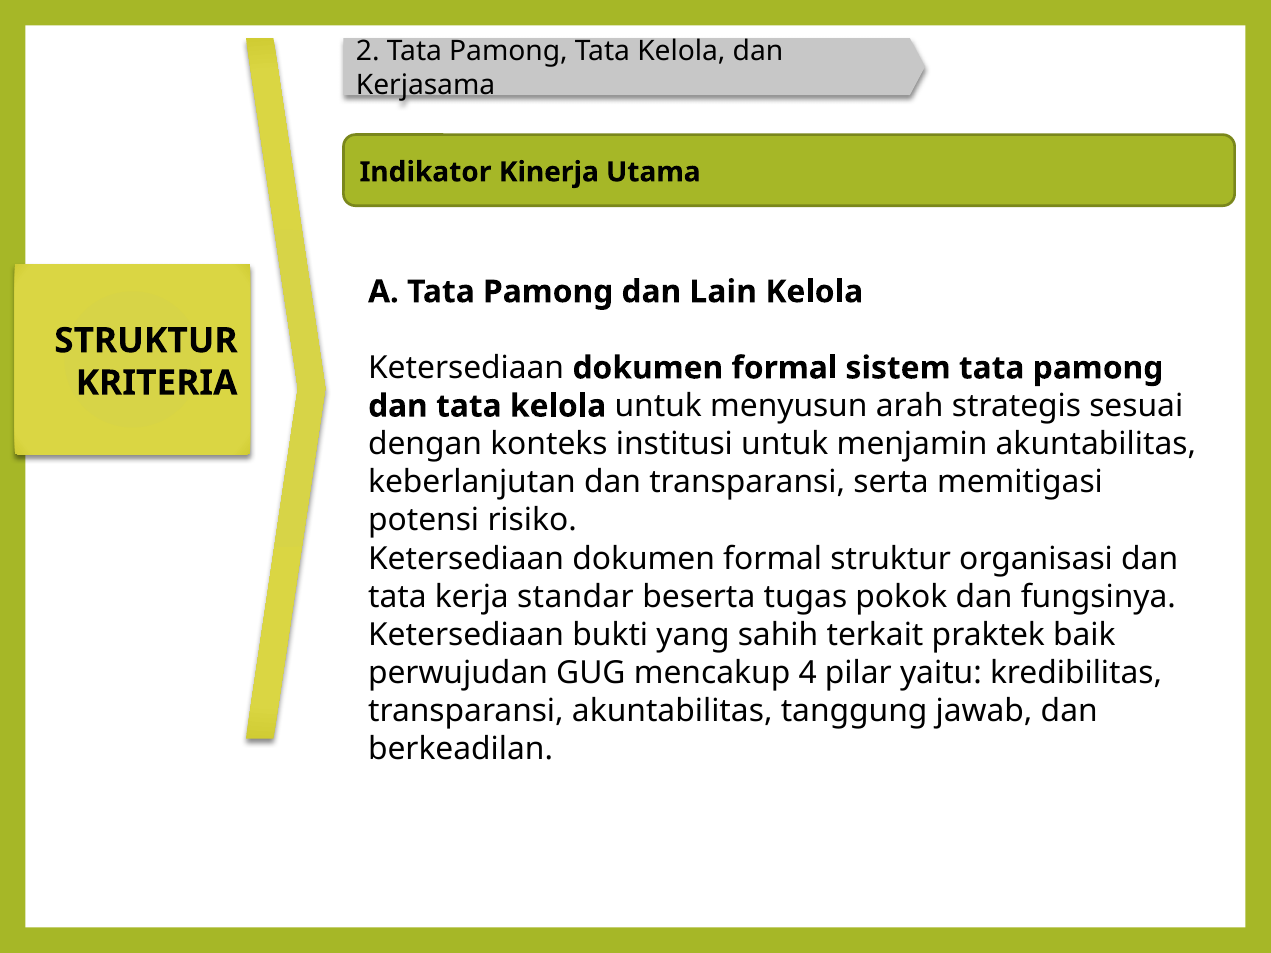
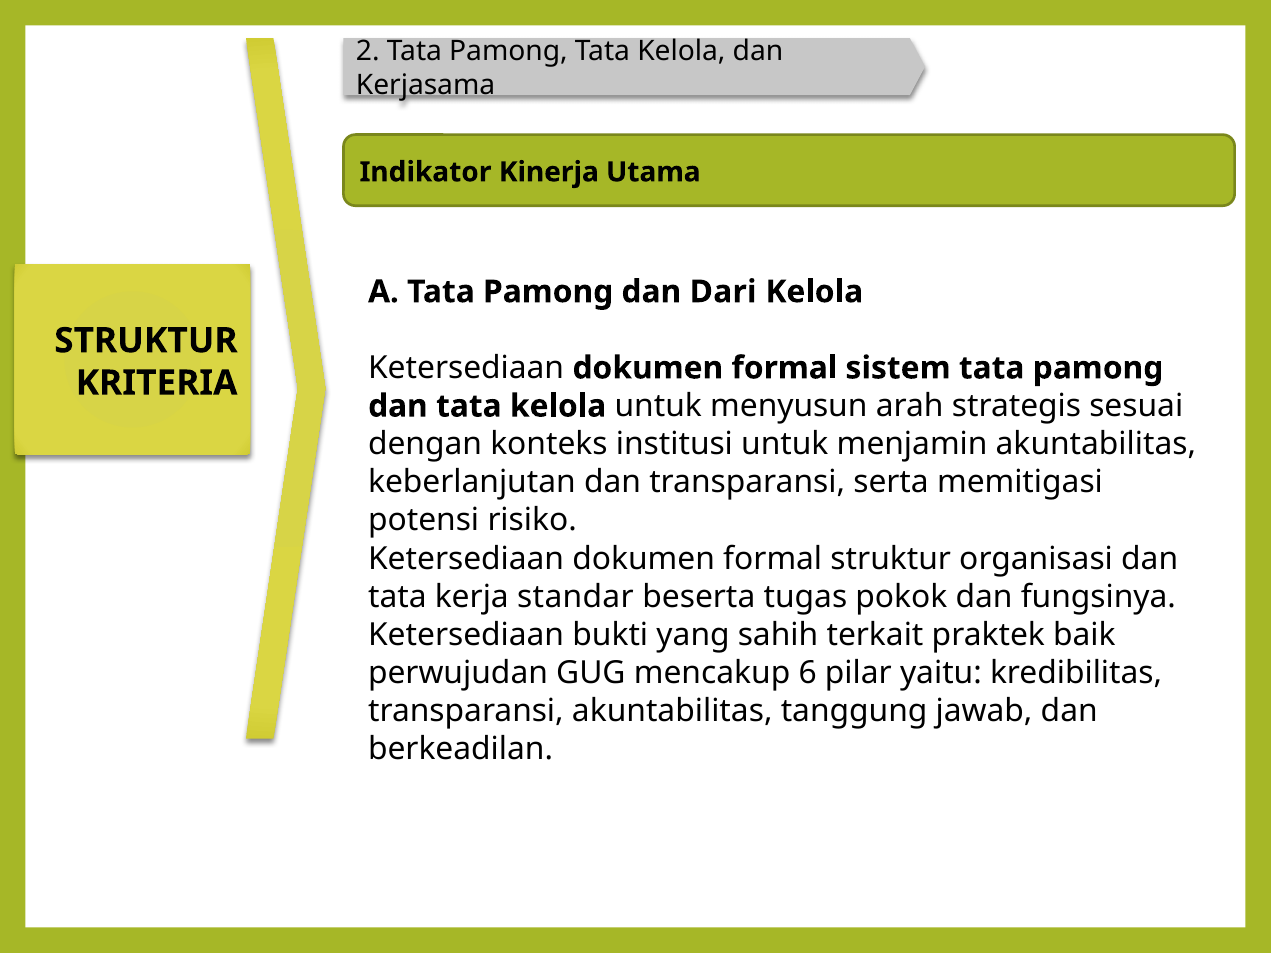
Lain: Lain -> Dari
4: 4 -> 6
